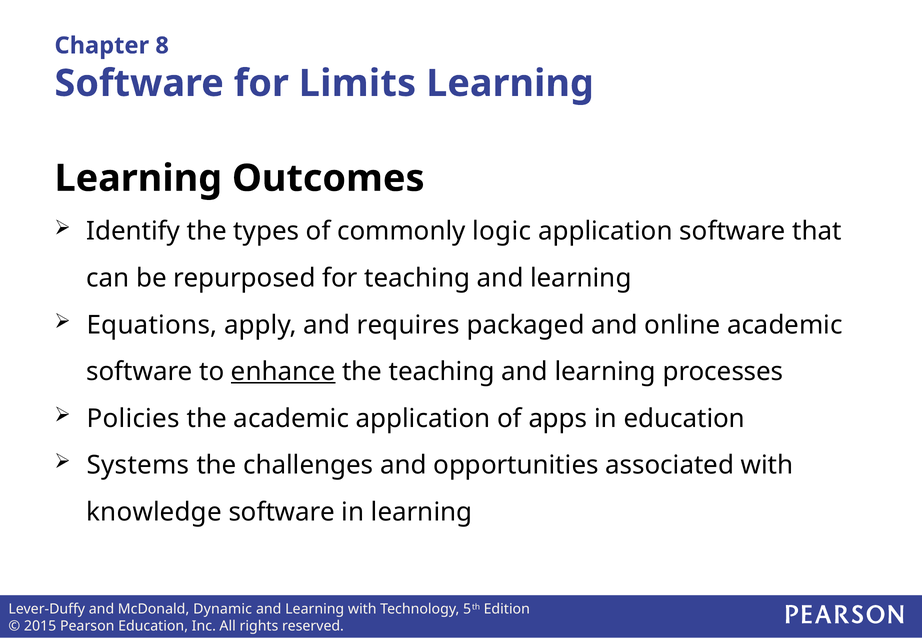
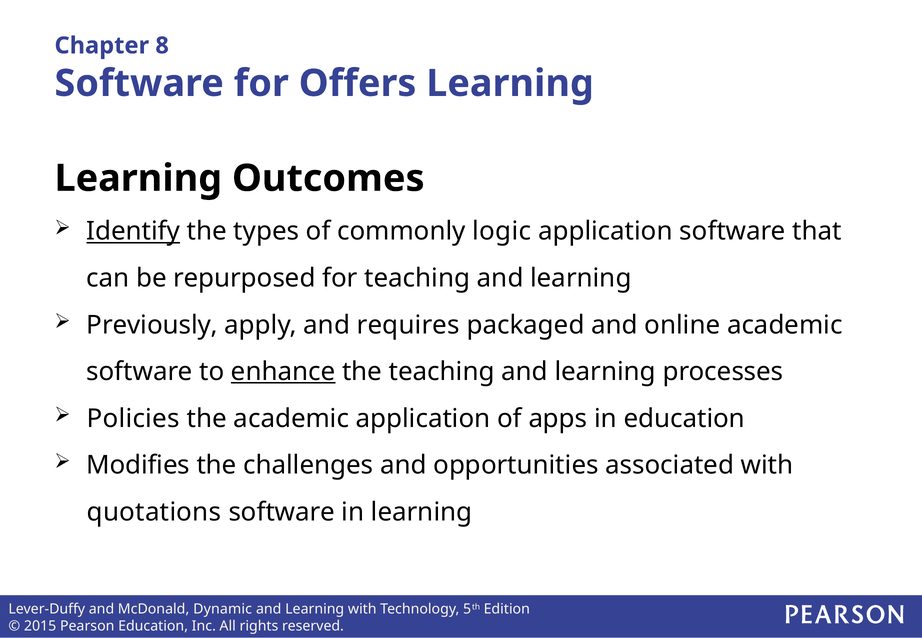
Limits: Limits -> Offers
Identify underline: none -> present
Equations: Equations -> Previously
Systems: Systems -> Modifies
knowledge: knowledge -> quotations
